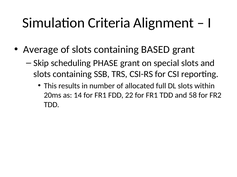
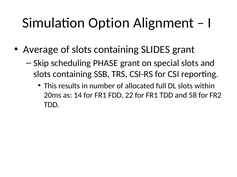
Criteria: Criteria -> Option
BASED: BASED -> SLIDES
